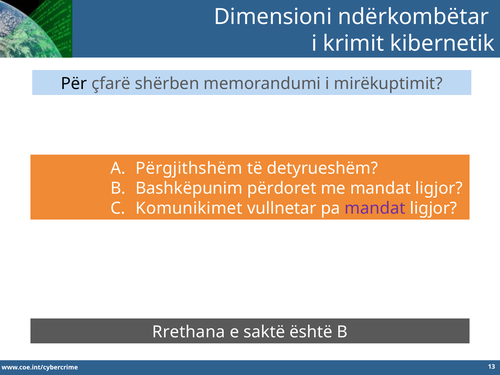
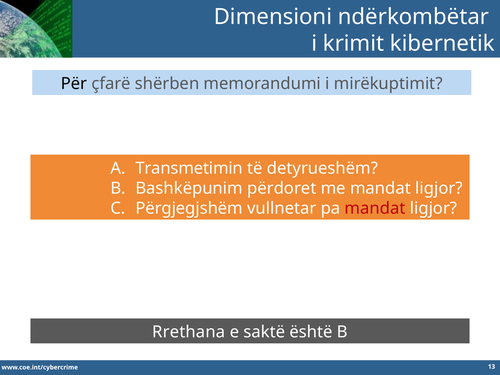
Përgjithshëm: Përgjithshëm -> Transmetimin
Komunikimet: Komunikimet -> Përgjegjshëm
mandat at (375, 208) colour: purple -> red
